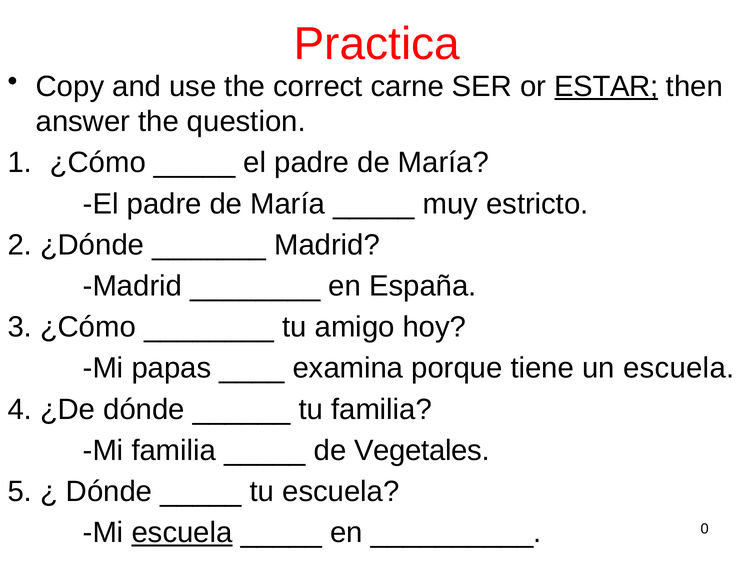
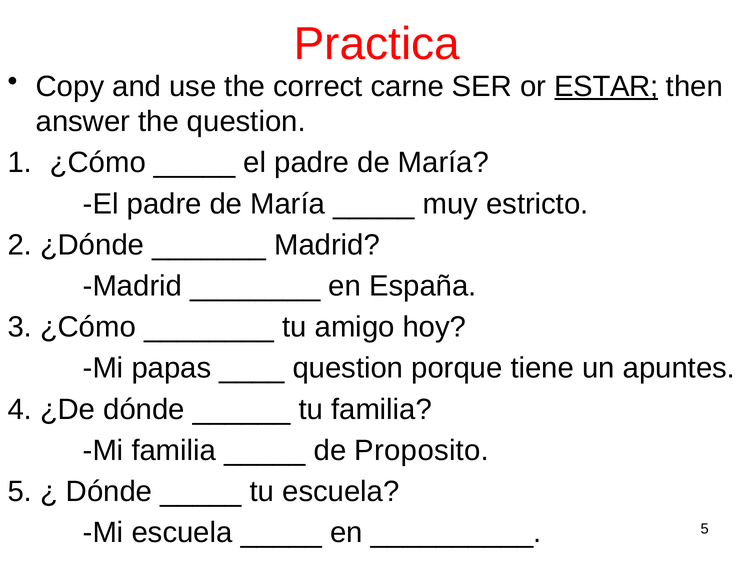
examina at (348, 368): examina -> question
un escuela: escuela -> apuntes
Vegetales: Vegetales -> Proposito
escuela at (182, 532) underline: present -> none
0 at (705, 529): 0 -> 5
